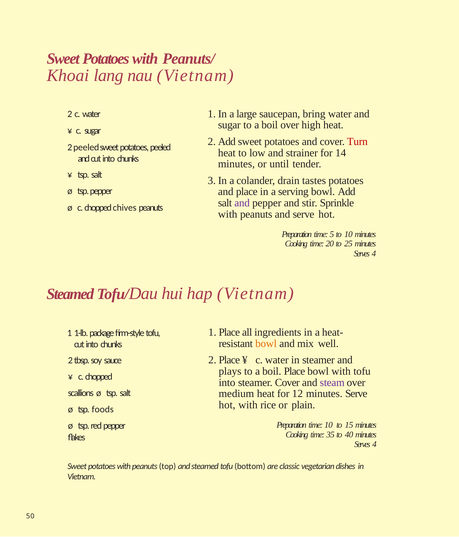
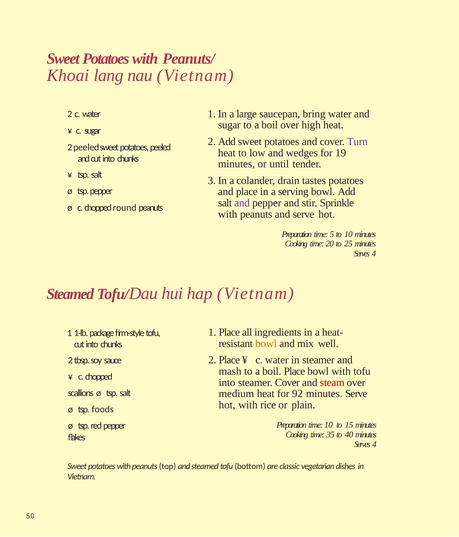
Turn colour: red -> purple
strainer: strainer -> wedges
14: 14 -> 19
chives: chives -> round
plays: plays -> mash
steam colour: purple -> red
12: 12 -> 92
